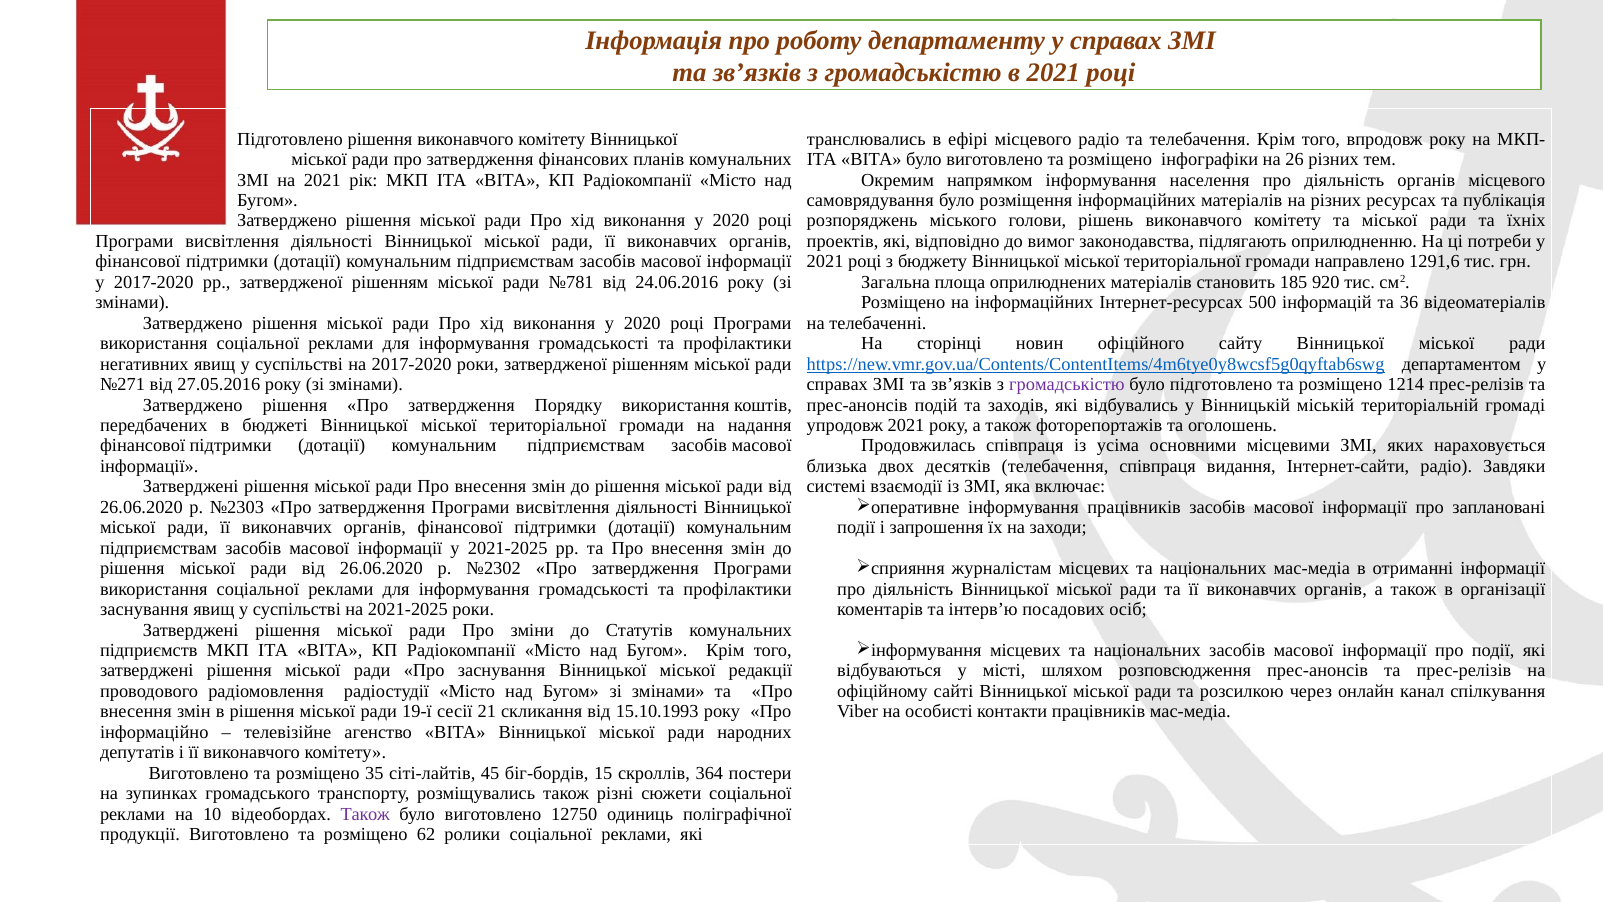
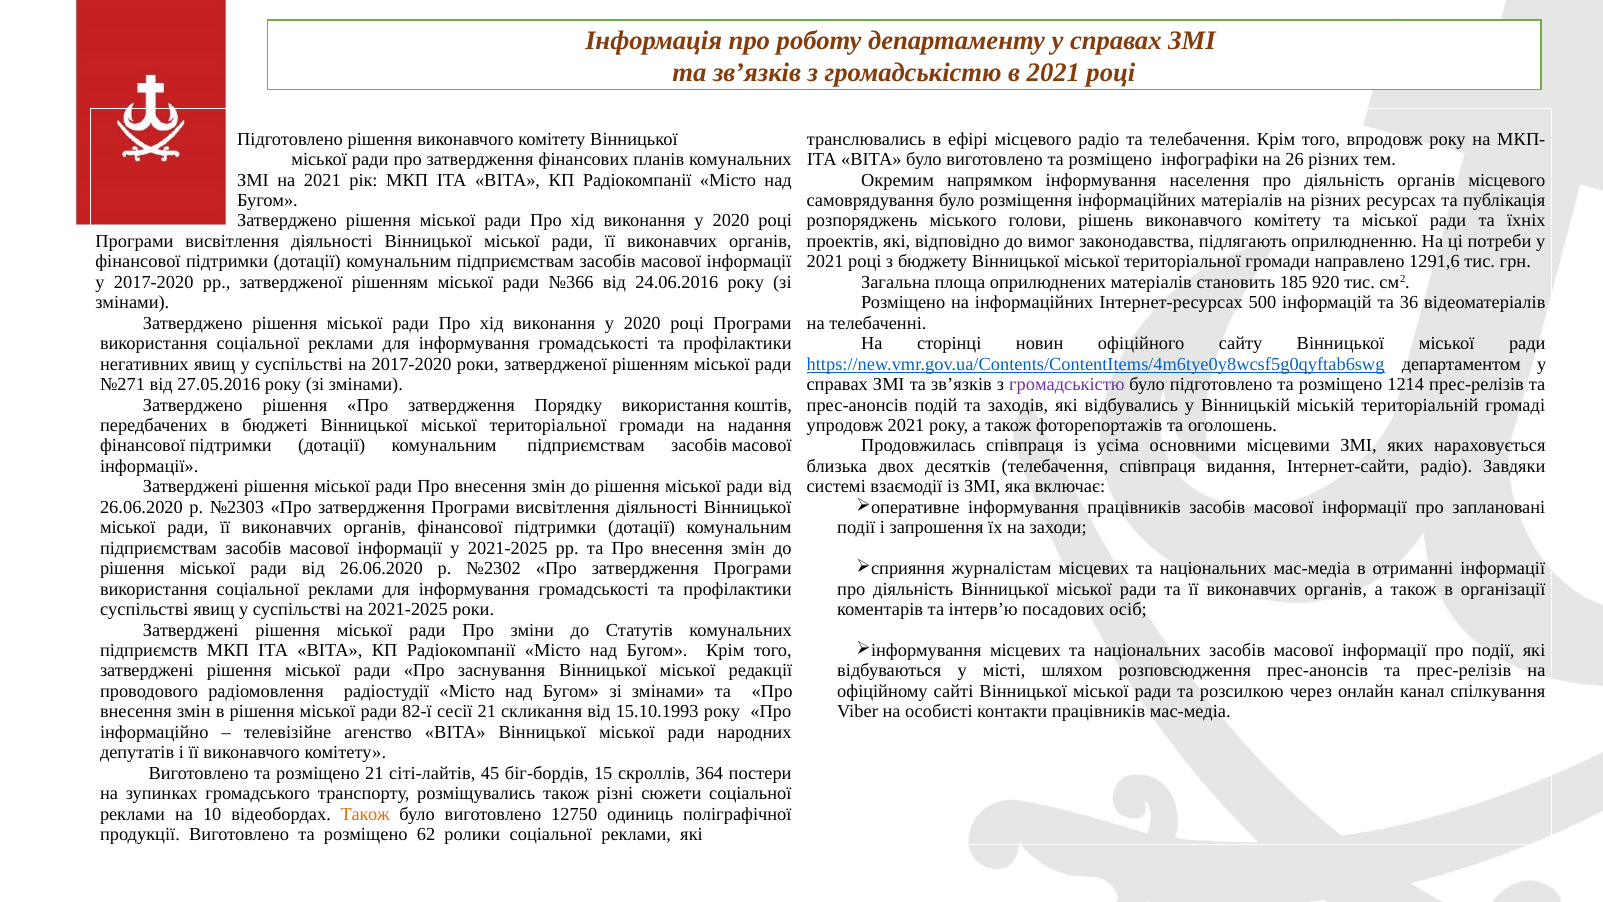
№781: №781 -> №366
заснування at (144, 609): заснування -> суспільстві
19-ї: 19-ї -> 82-ї
розміщено 35: 35 -> 21
Також at (365, 814) colour: purple -> orange
